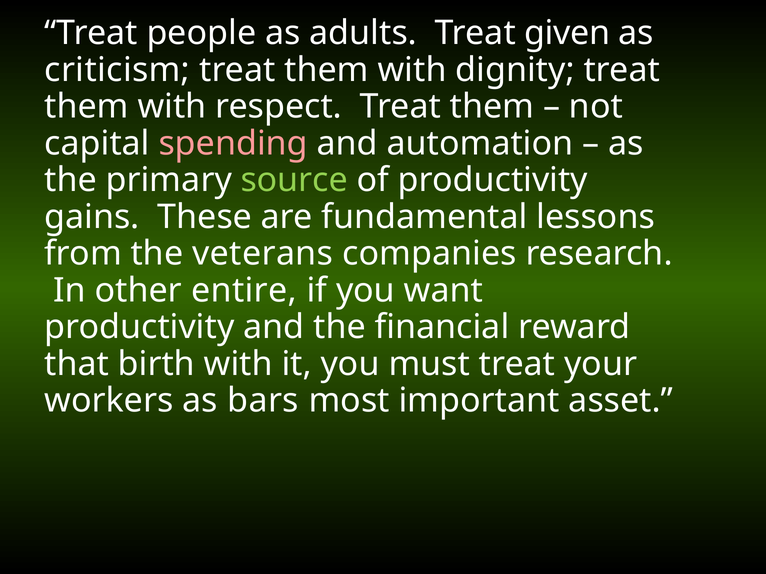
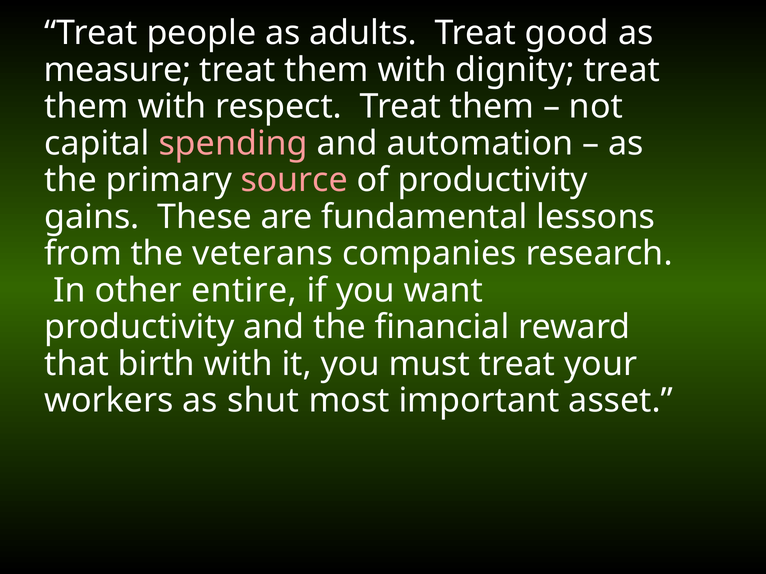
given: given -> good
criticism: criticism -> measure
source colour: light green -> pink
bars: bars -> shut
